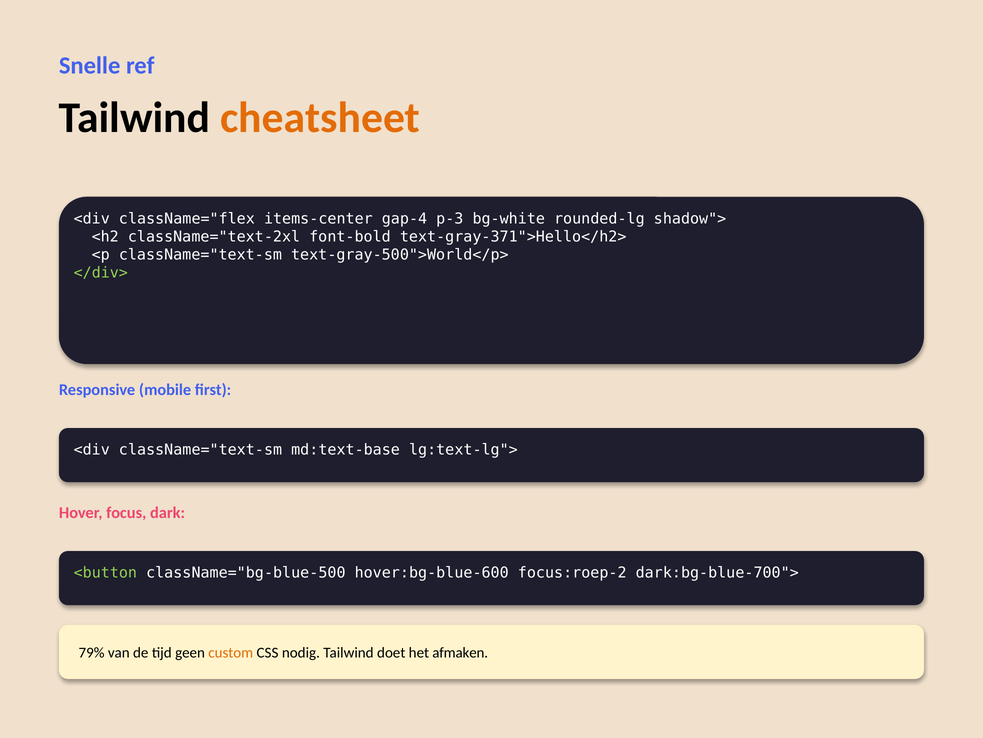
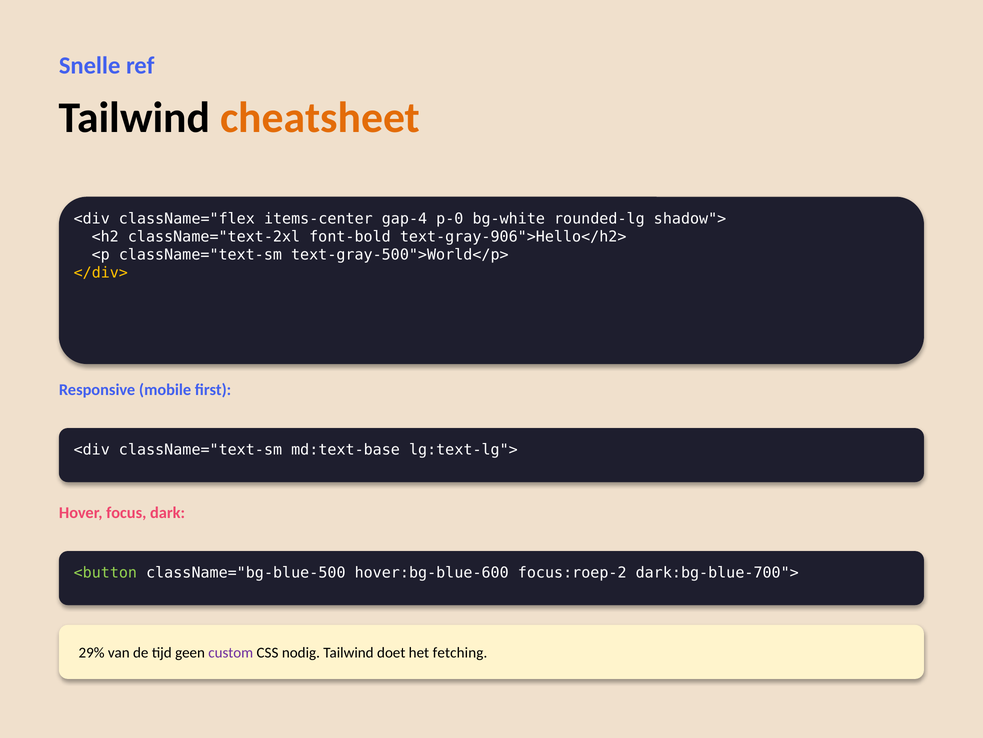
p-3: p-3 -> p-0
text-gray-371">Hello</h2>: text-gray-371">Hello</h2> -> text-gray-906">Hello</h2>
</div> colour: light green -> yellow
79%: 79% -> 29%
custom colour: orange -> purple
afmaken: afmaken -> fetching
